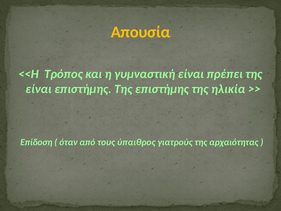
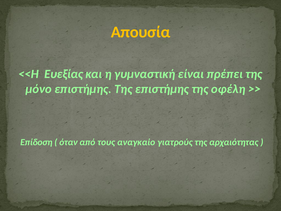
Τρόπος: Τρόπος -> Ευεξίας
είναι at (39, 89): είναι -> μόνο
ηλικία: ηλικία -> οφέλη
ύπαιθρος: ύπαιθρος -> αναγκαίο
